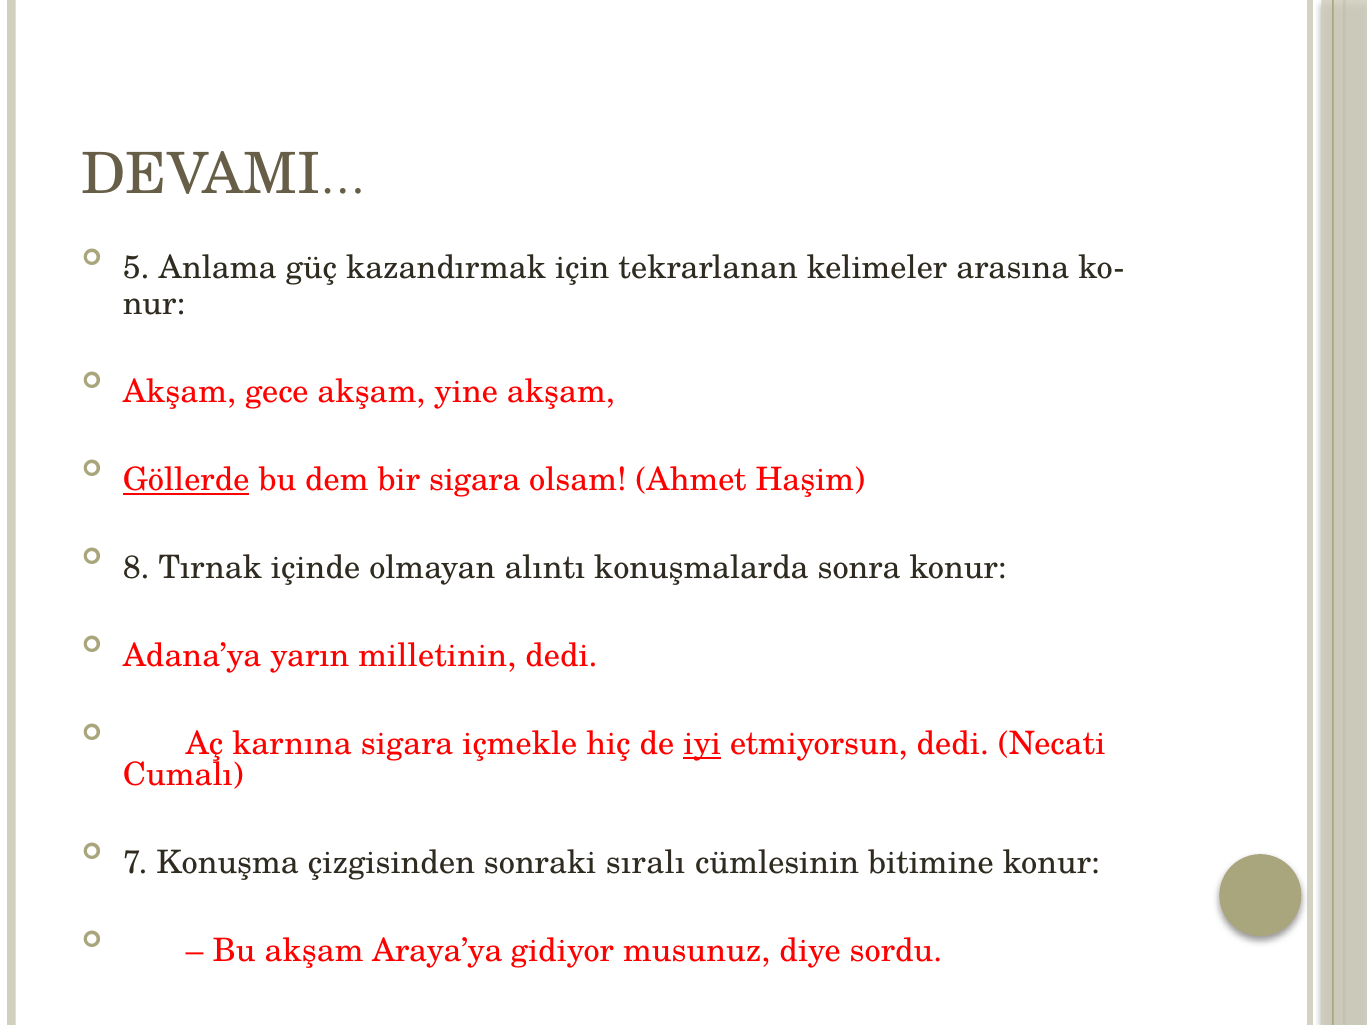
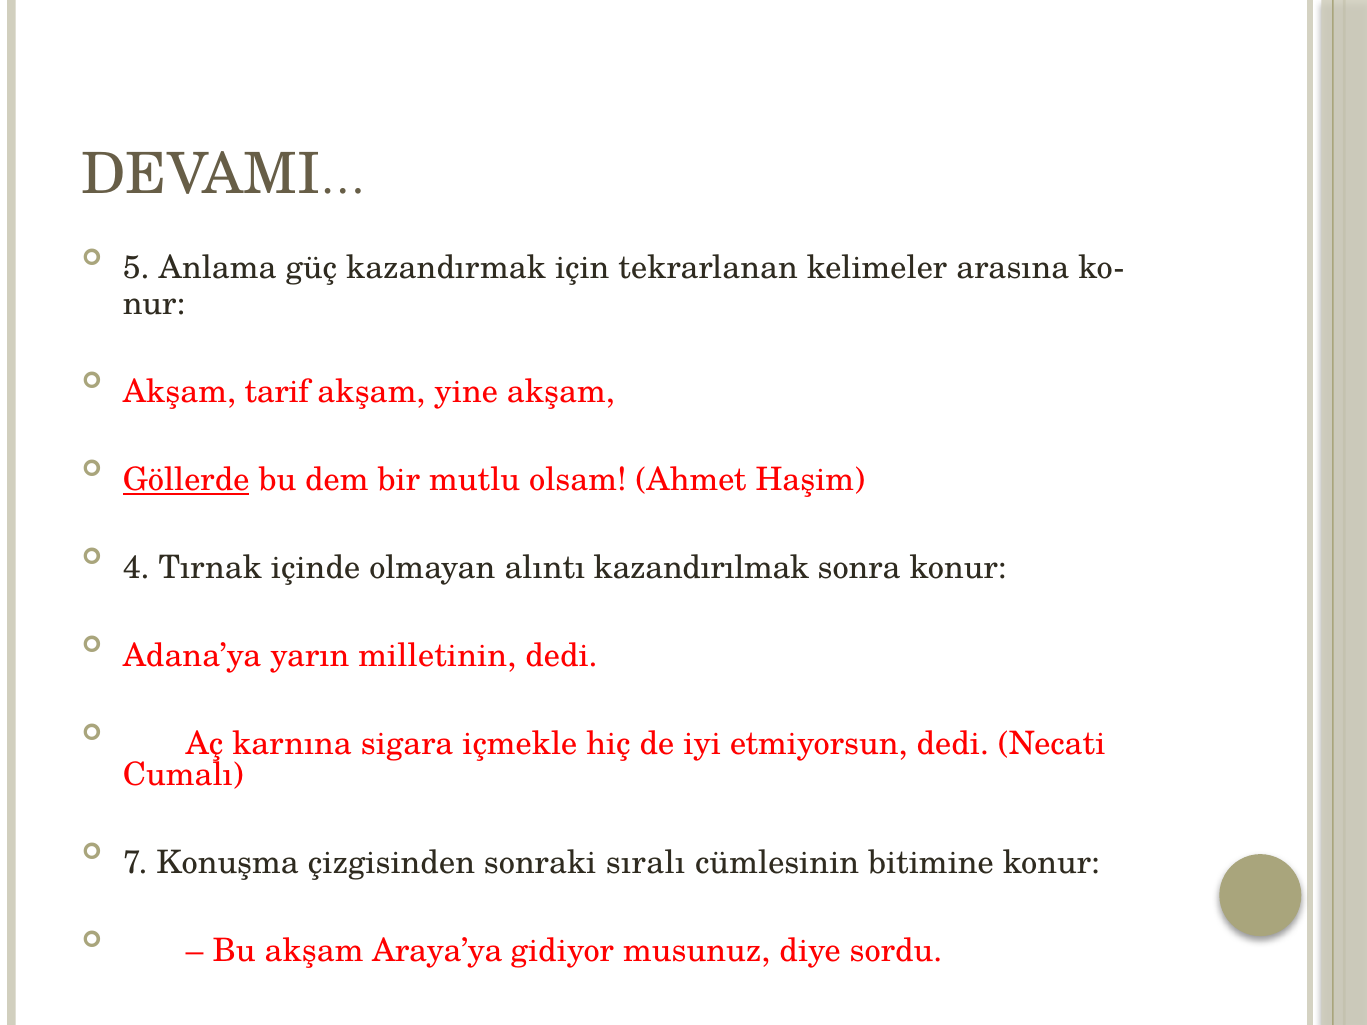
gece: gece -> tarif
bir sigara: sigara -> mutlu
8: 8 -> 4
konuşmalarda: konuşmalarda -> kazandırılmak
iyi underline: present -> none
